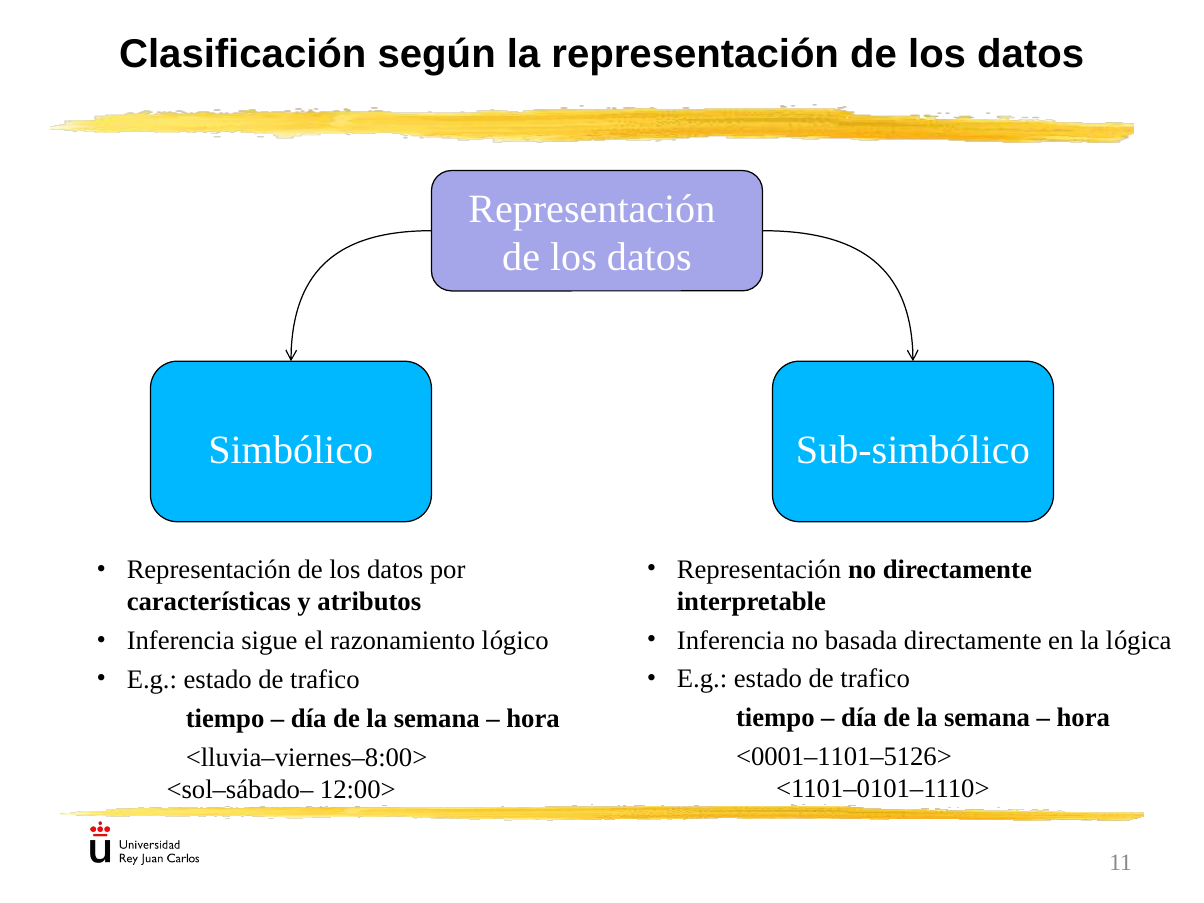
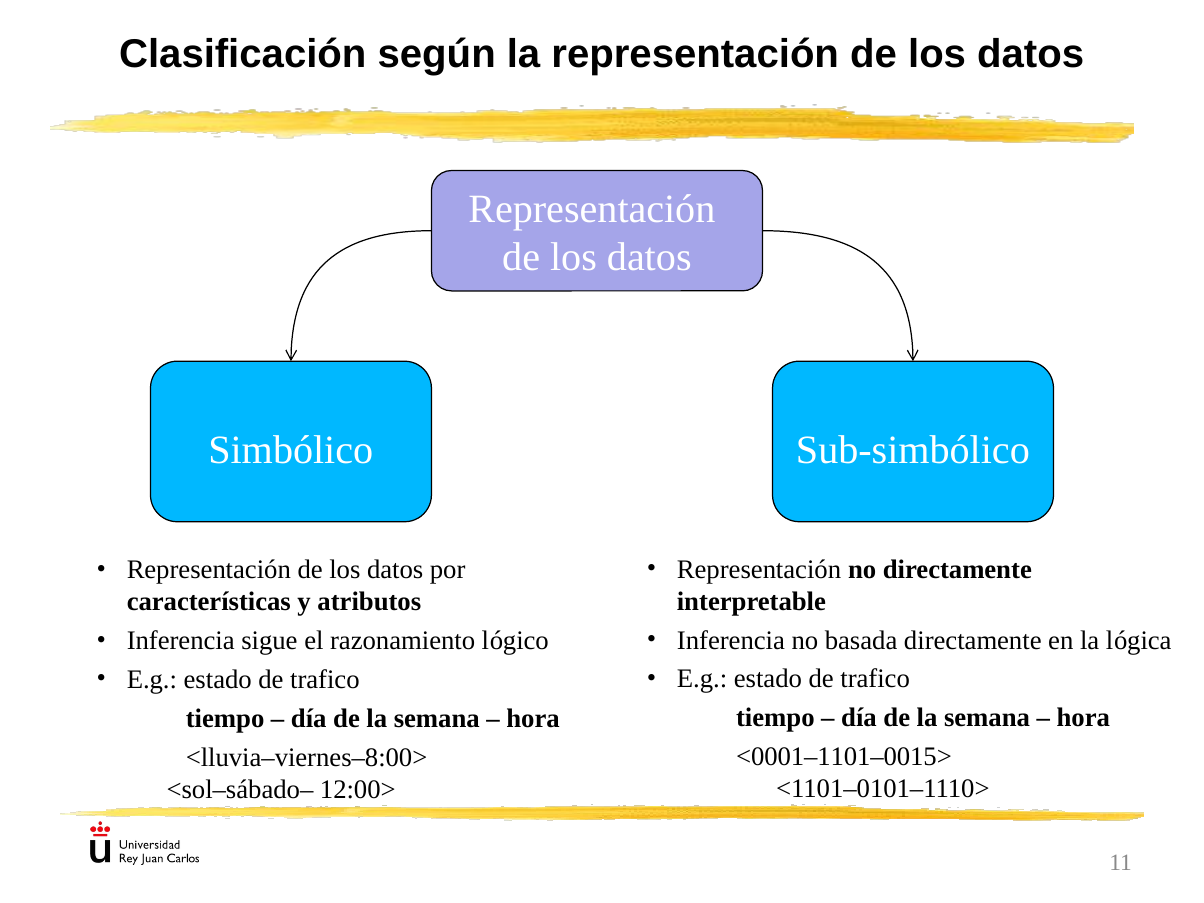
<0001–1101–5126>: <0001–1101–5126> -> <0001–1101–0015>
